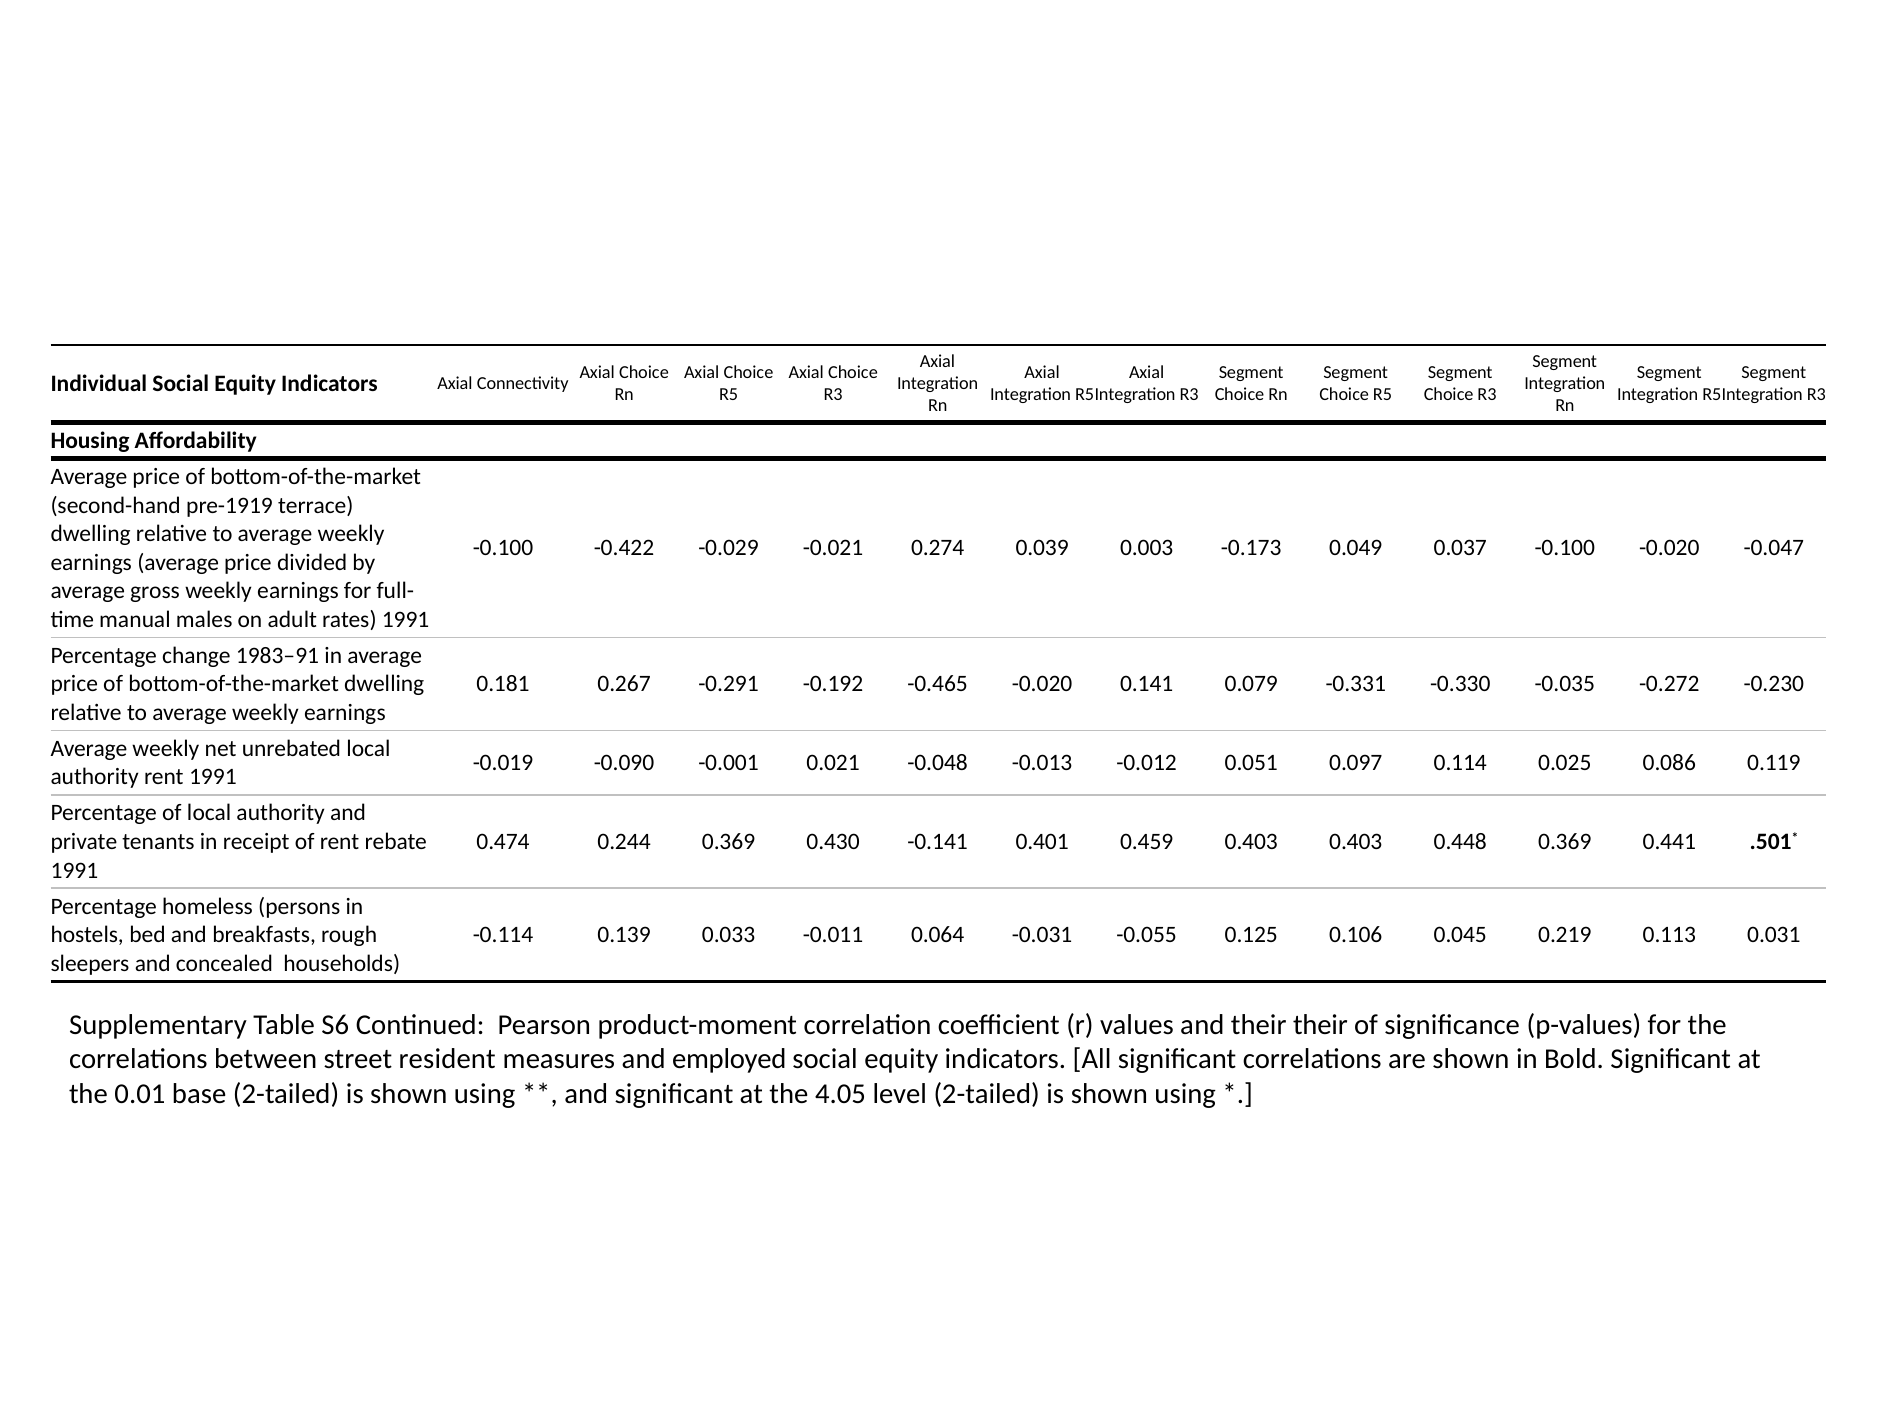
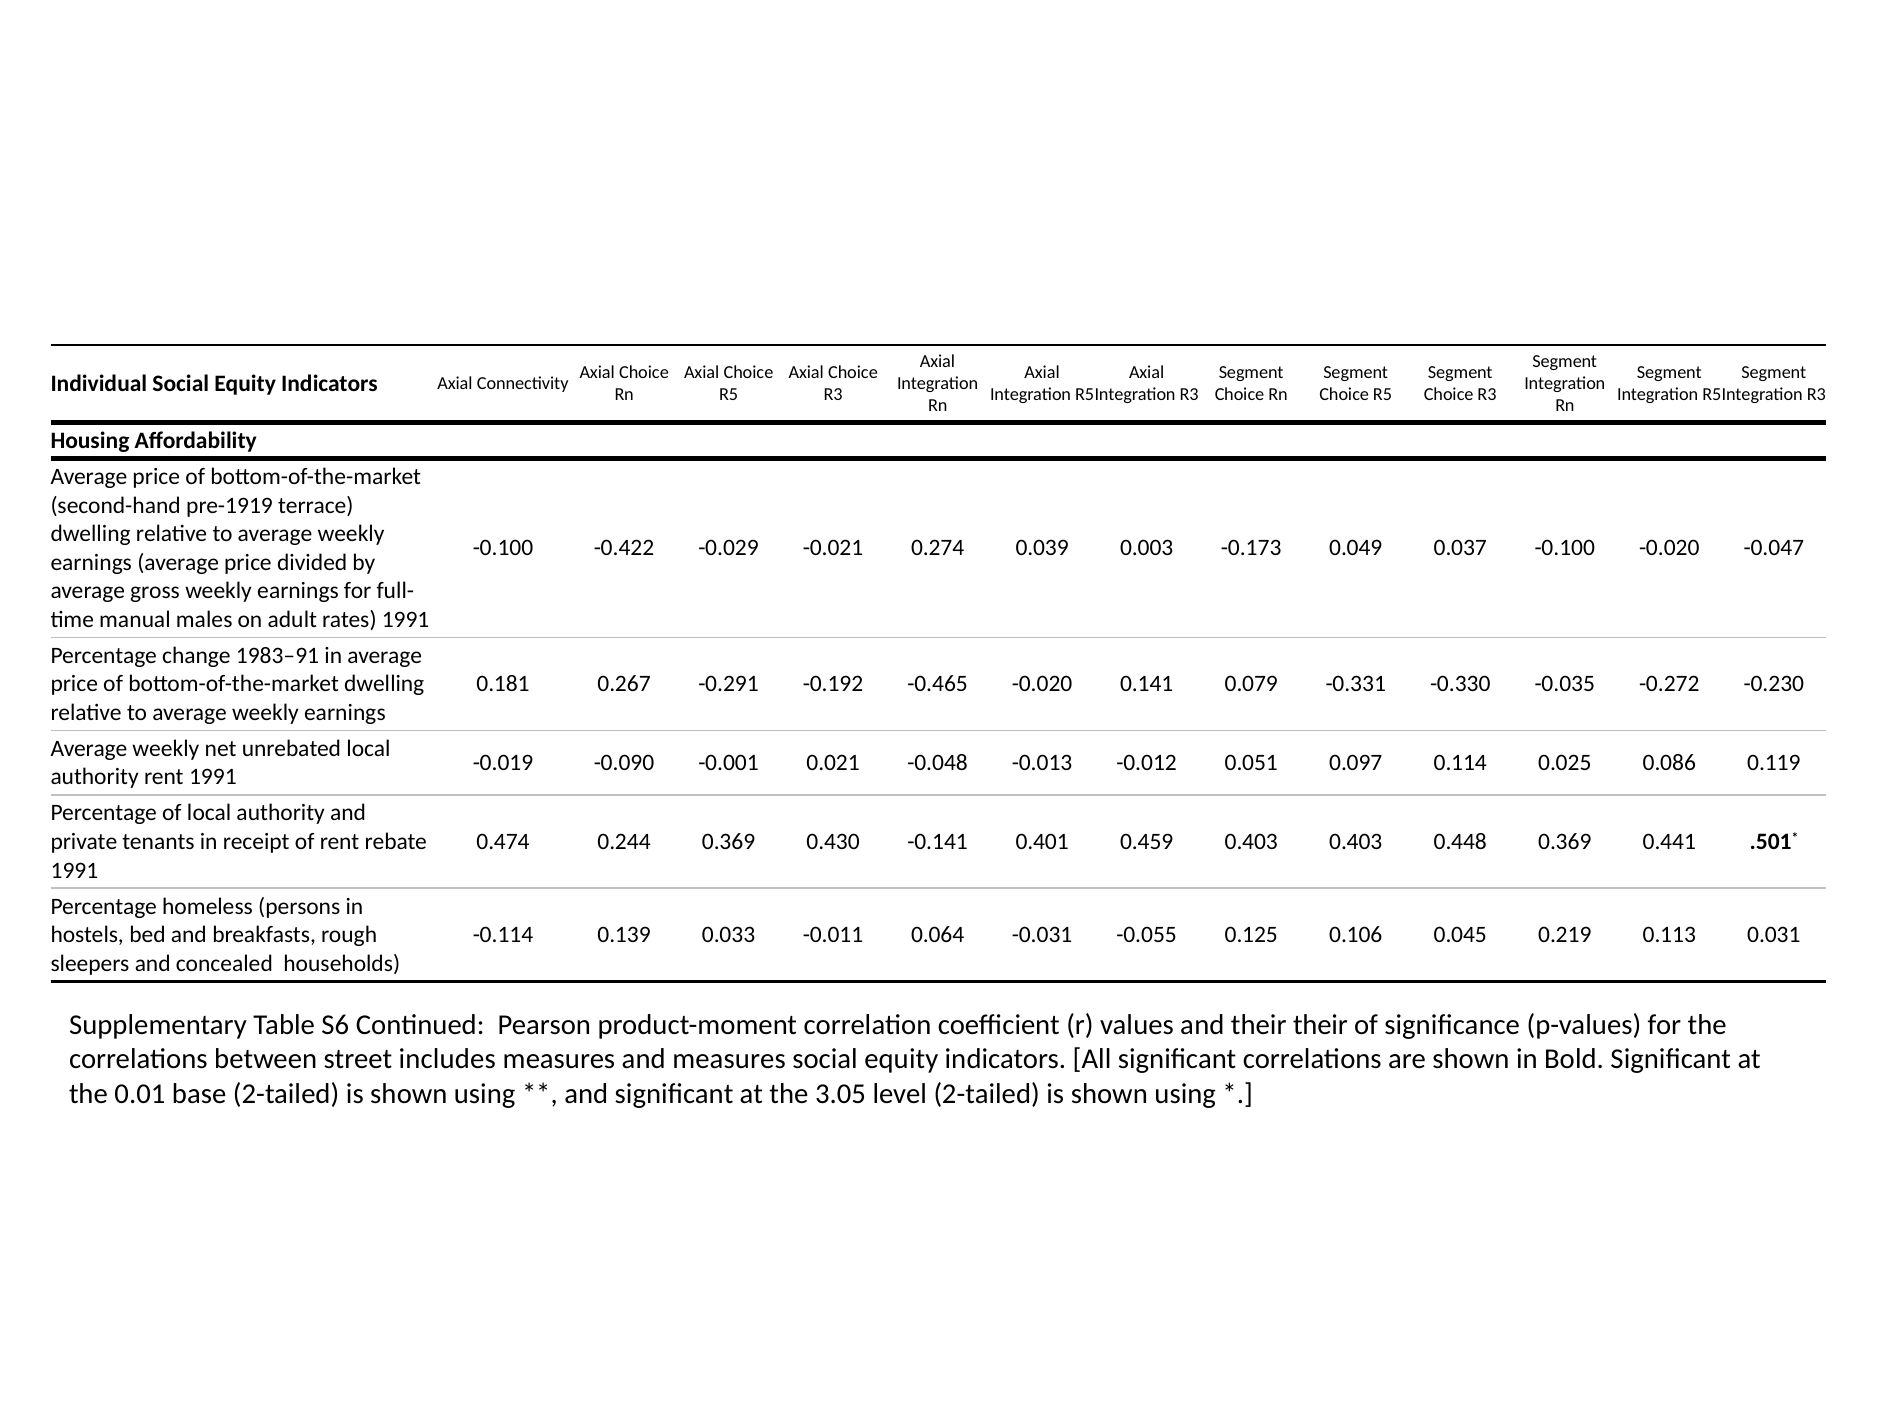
resident: resident -> includes
and employed: employed -> measures
4.05: 4.05 -> 3.05
